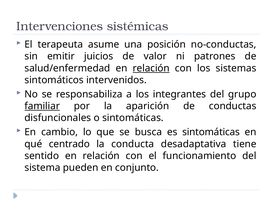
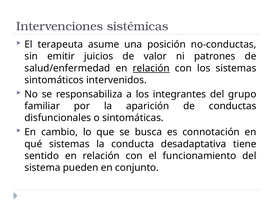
familiar underline: present -> none
es sintomáticas: sintomáticas -> connotación
qué centrado: centrado -> sistemas
